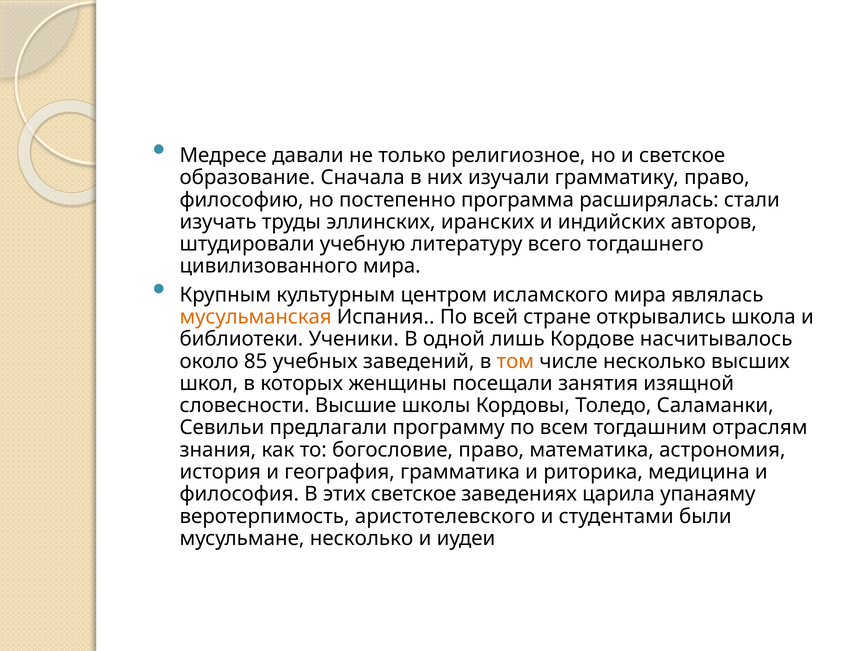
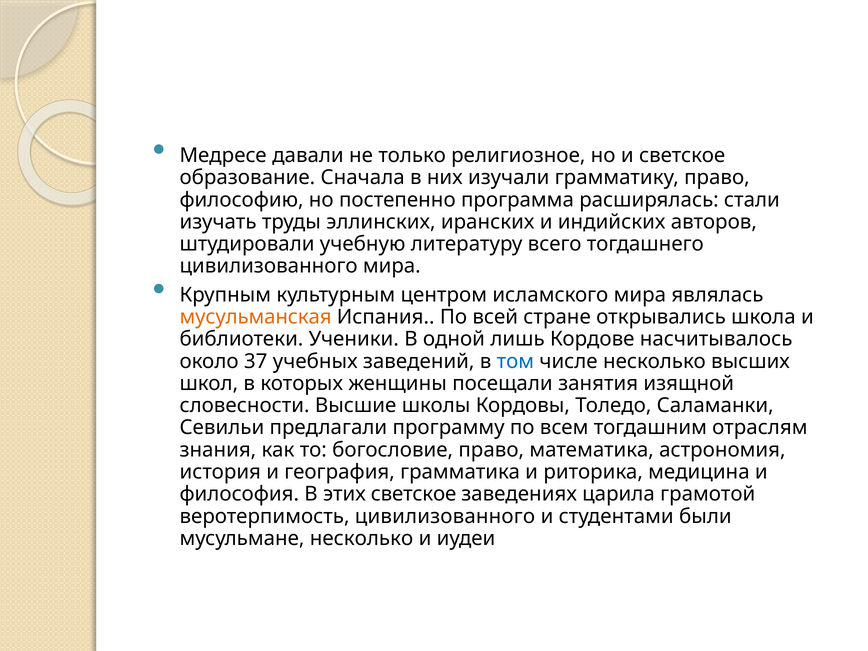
85: 85 -> 37
том colour: orange -> blue
упанаяму: упанаяму -> грамотой
веротерпимость аристотелевского: аристотелевского -> цивилизованного
